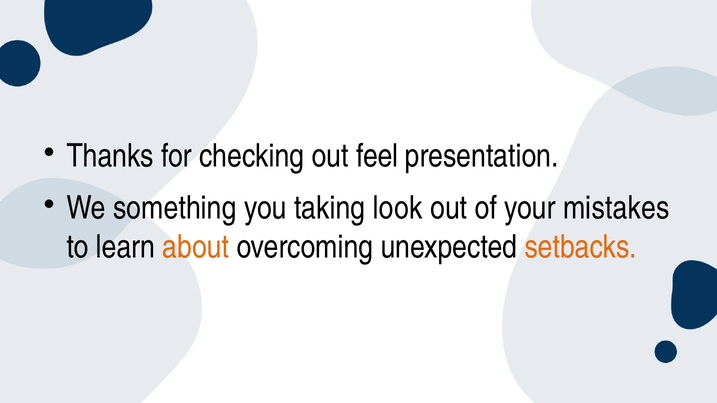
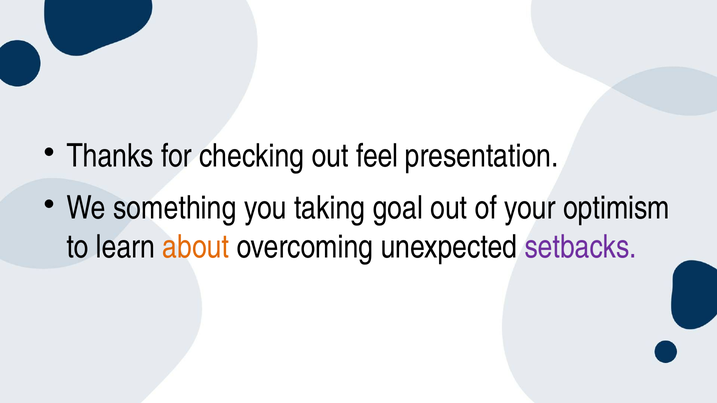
look: look -> goal
mistakes: mistakes -> optimism
setbacks colour: orange -> purple
